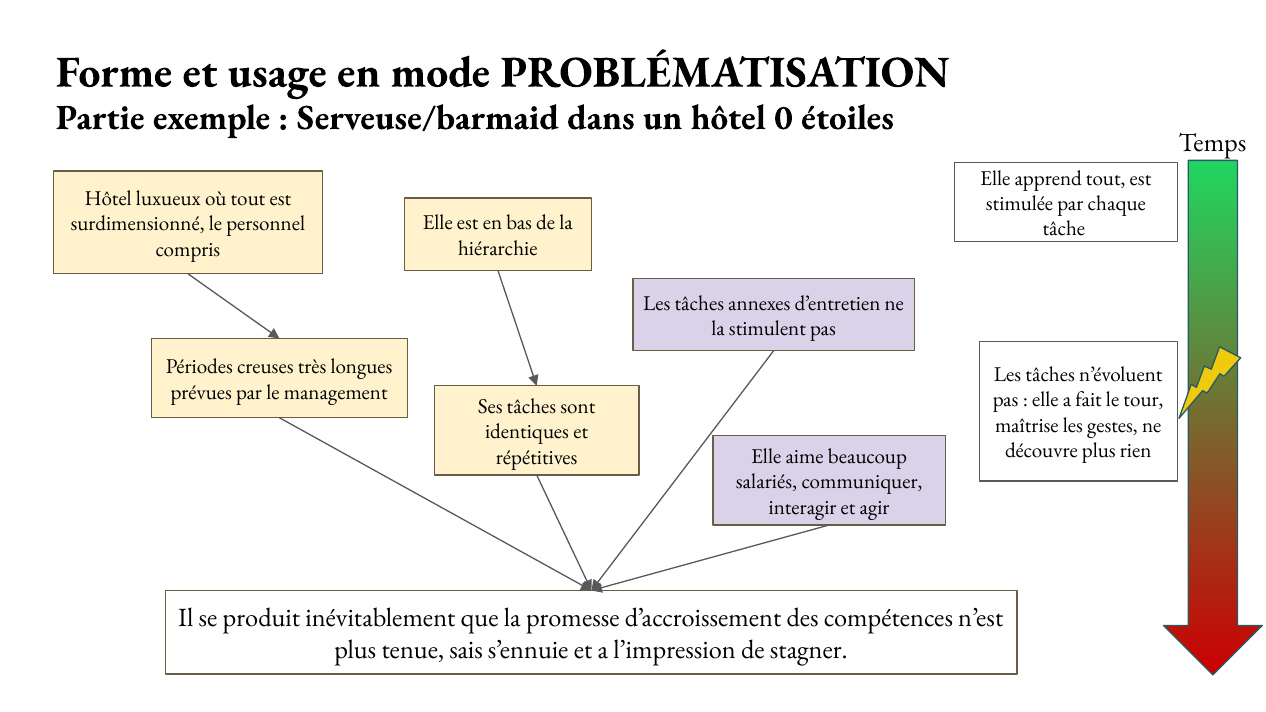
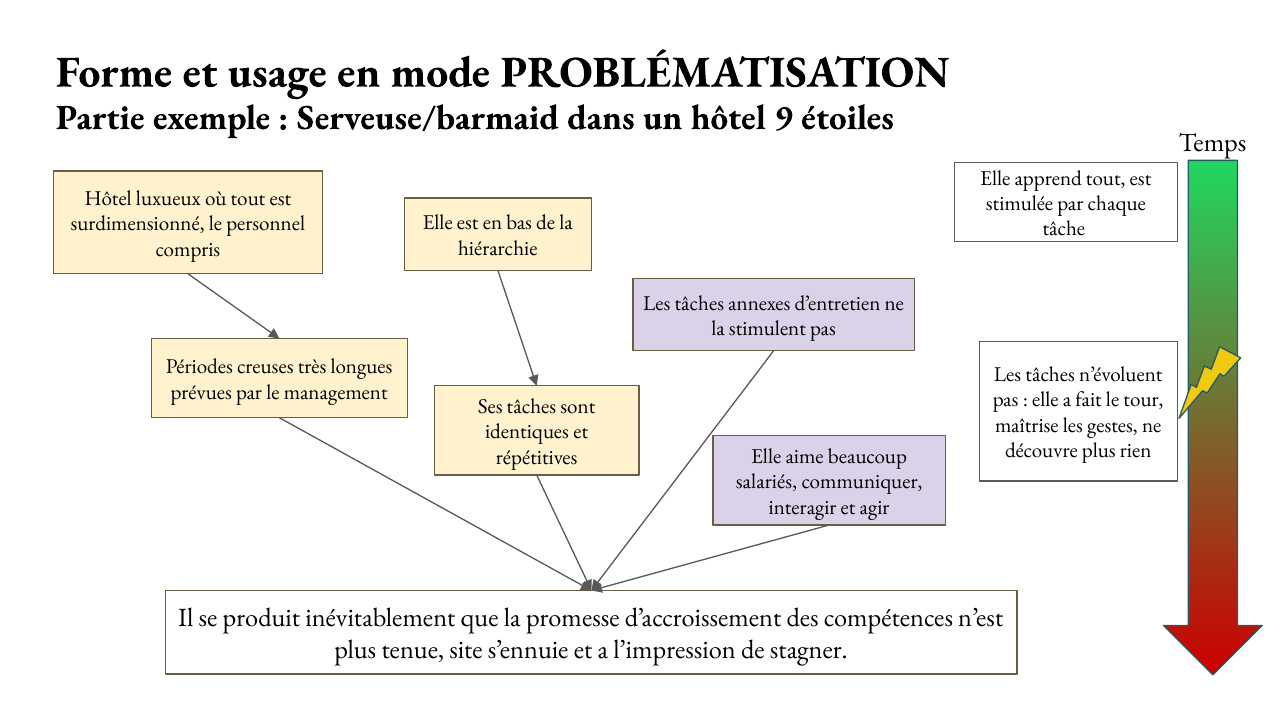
0: 0 -> 9
sais: sais -> site
